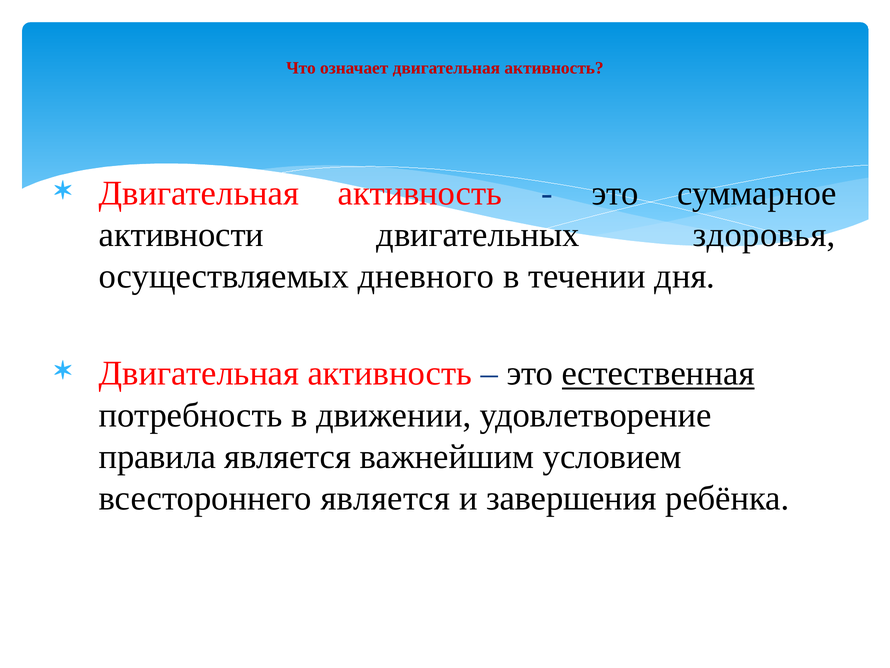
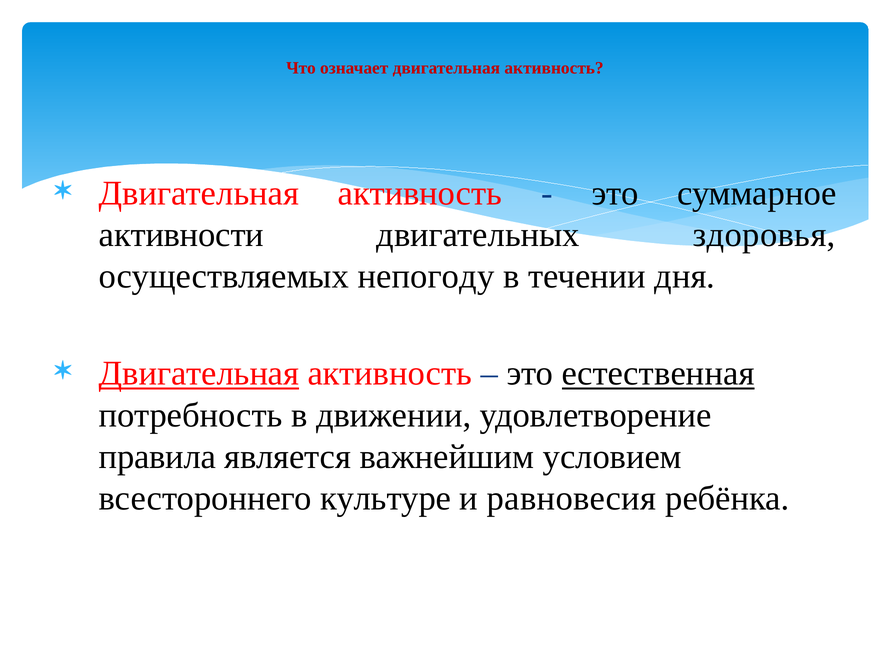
дневного: дневного -> непогоду
Двигательная at (199, 373) underline: none -> present
всестороннего является: является -> культуре
завершения: завершения -> равновесия
